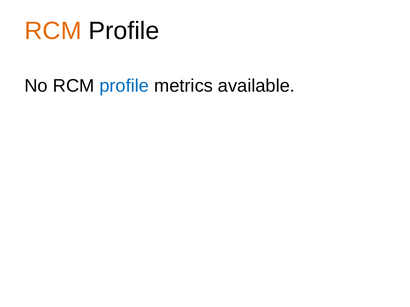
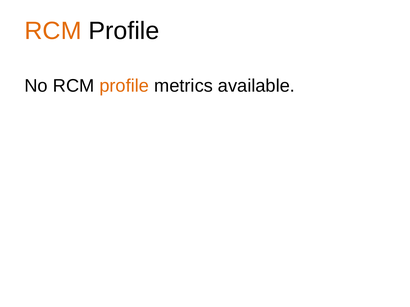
profile at (124, 86) colour: blue -> orange
